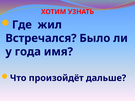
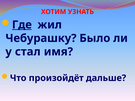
Где underline: none -> present
Встречался: Встречался -> Чебурашку
года: года -> стал
